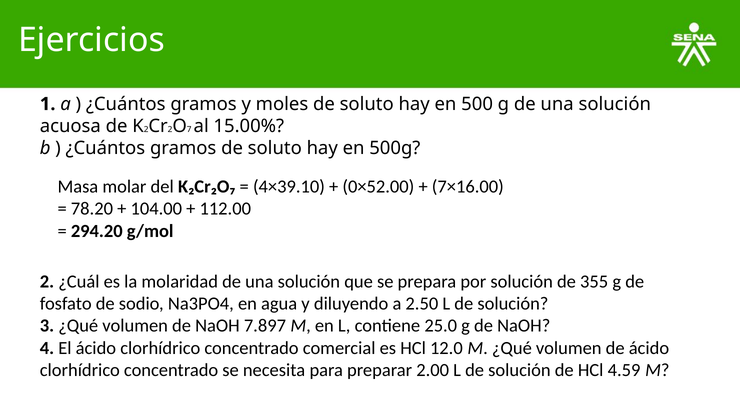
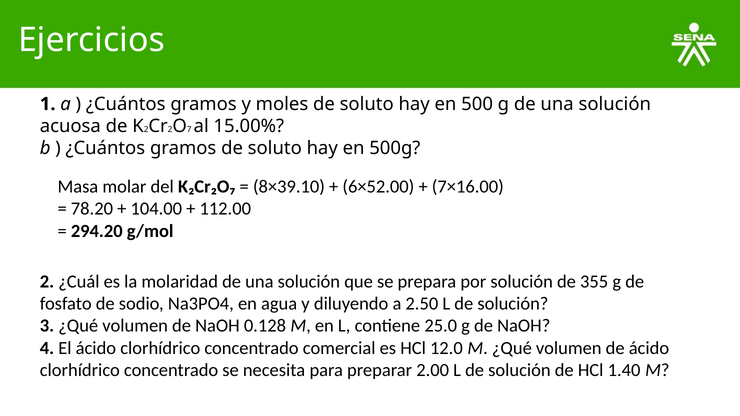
4×39.10: 4×39.10 -> 8×39.10
0×52.00: 0×52.00 -> 6×52.00
7.897: 7.897 -> 0.128
4.59: 4.59 -> 1.40
